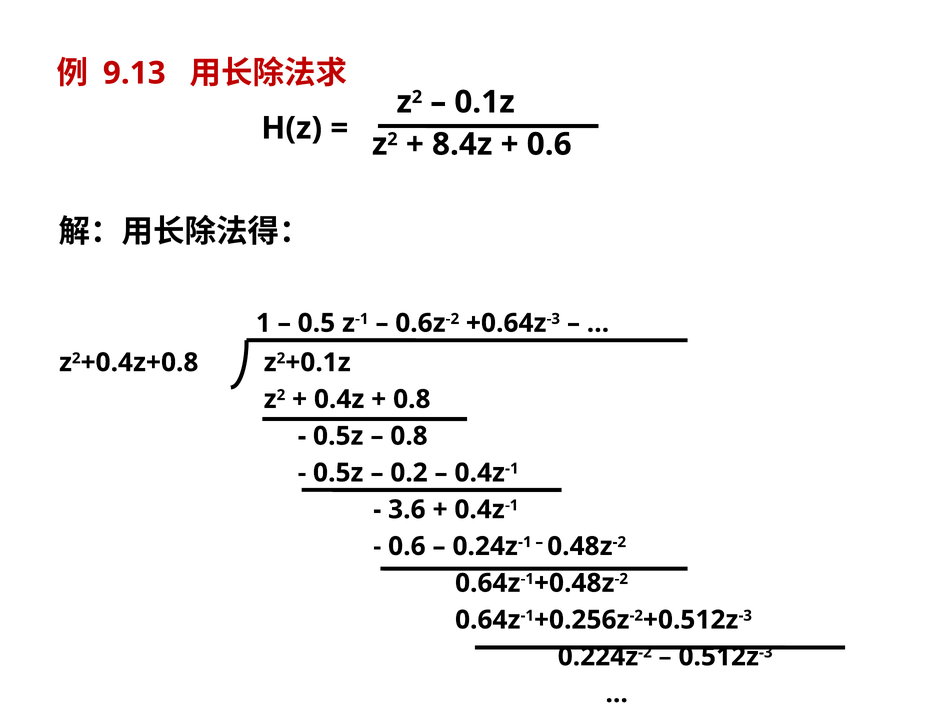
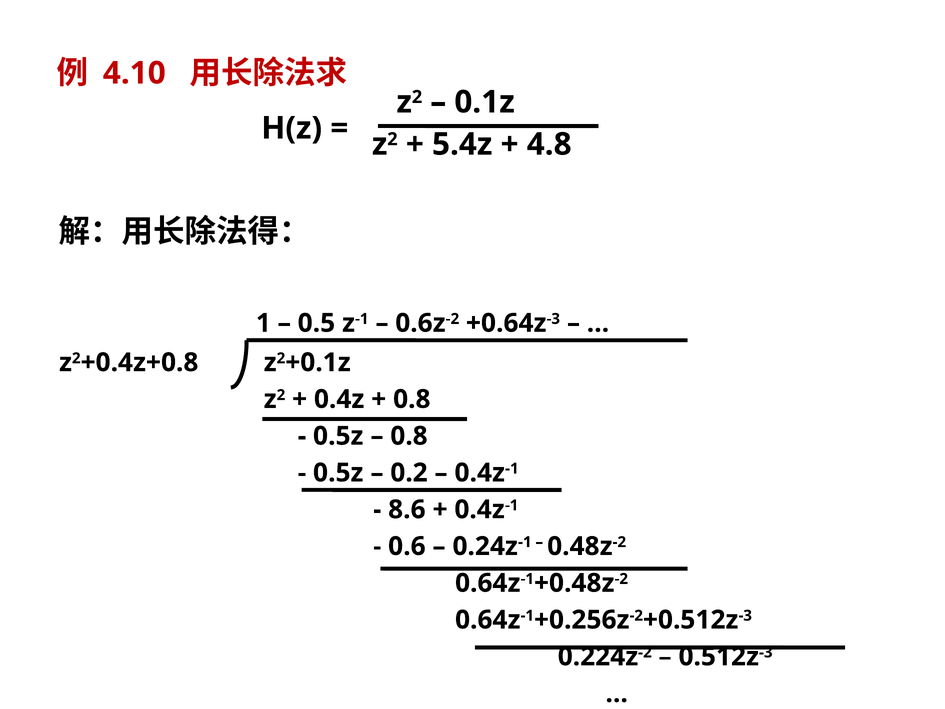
9.13: 9.13 -> 4.10
8.4z: 8.4z -> 5.4z
0.6 at (549, 144): 0.6 -> 4.8
3.6: 3.6 -> 8.6
